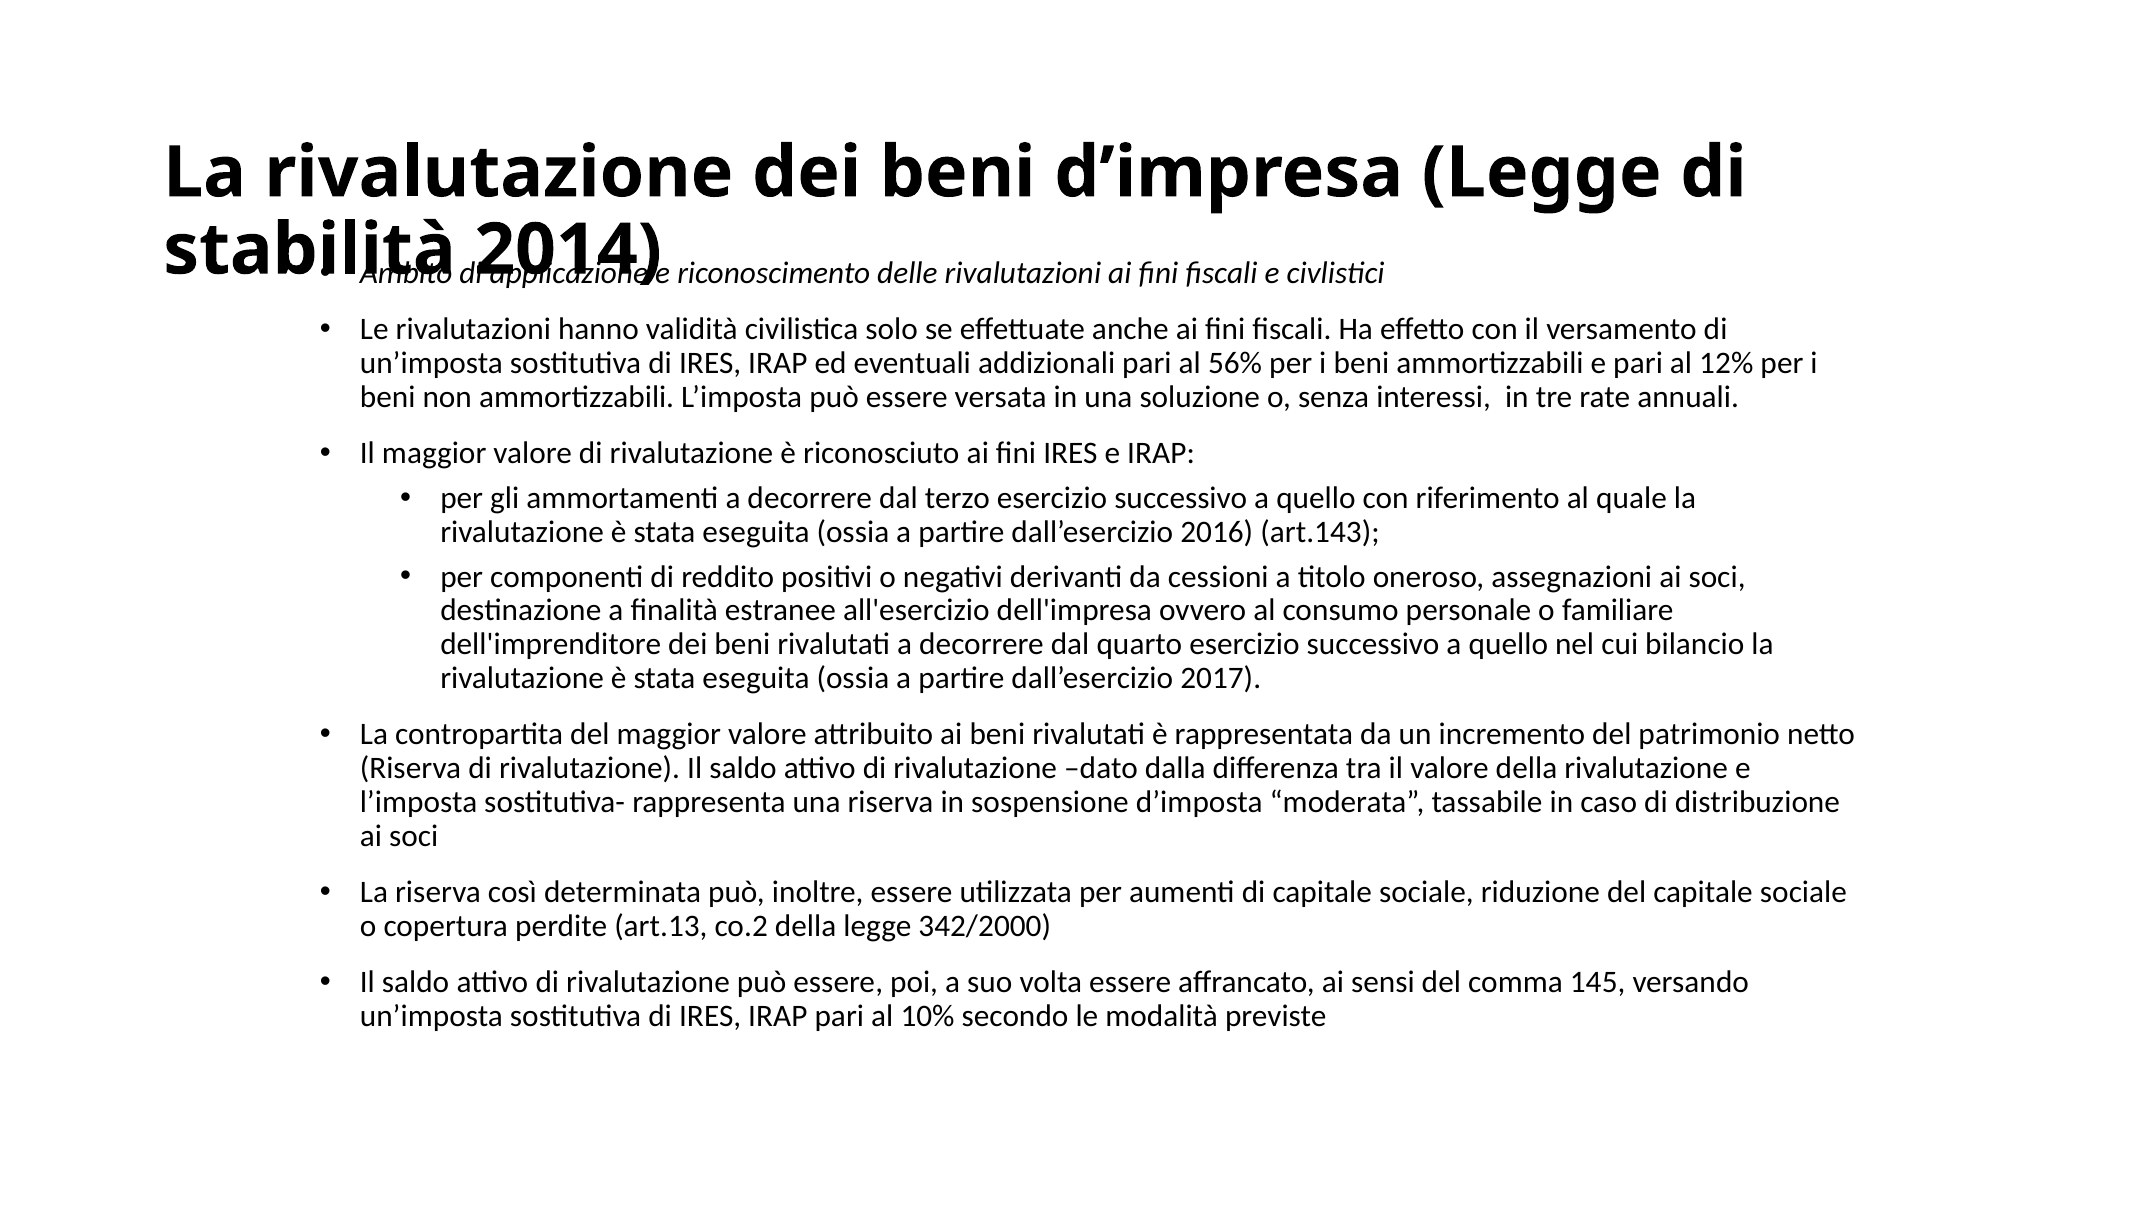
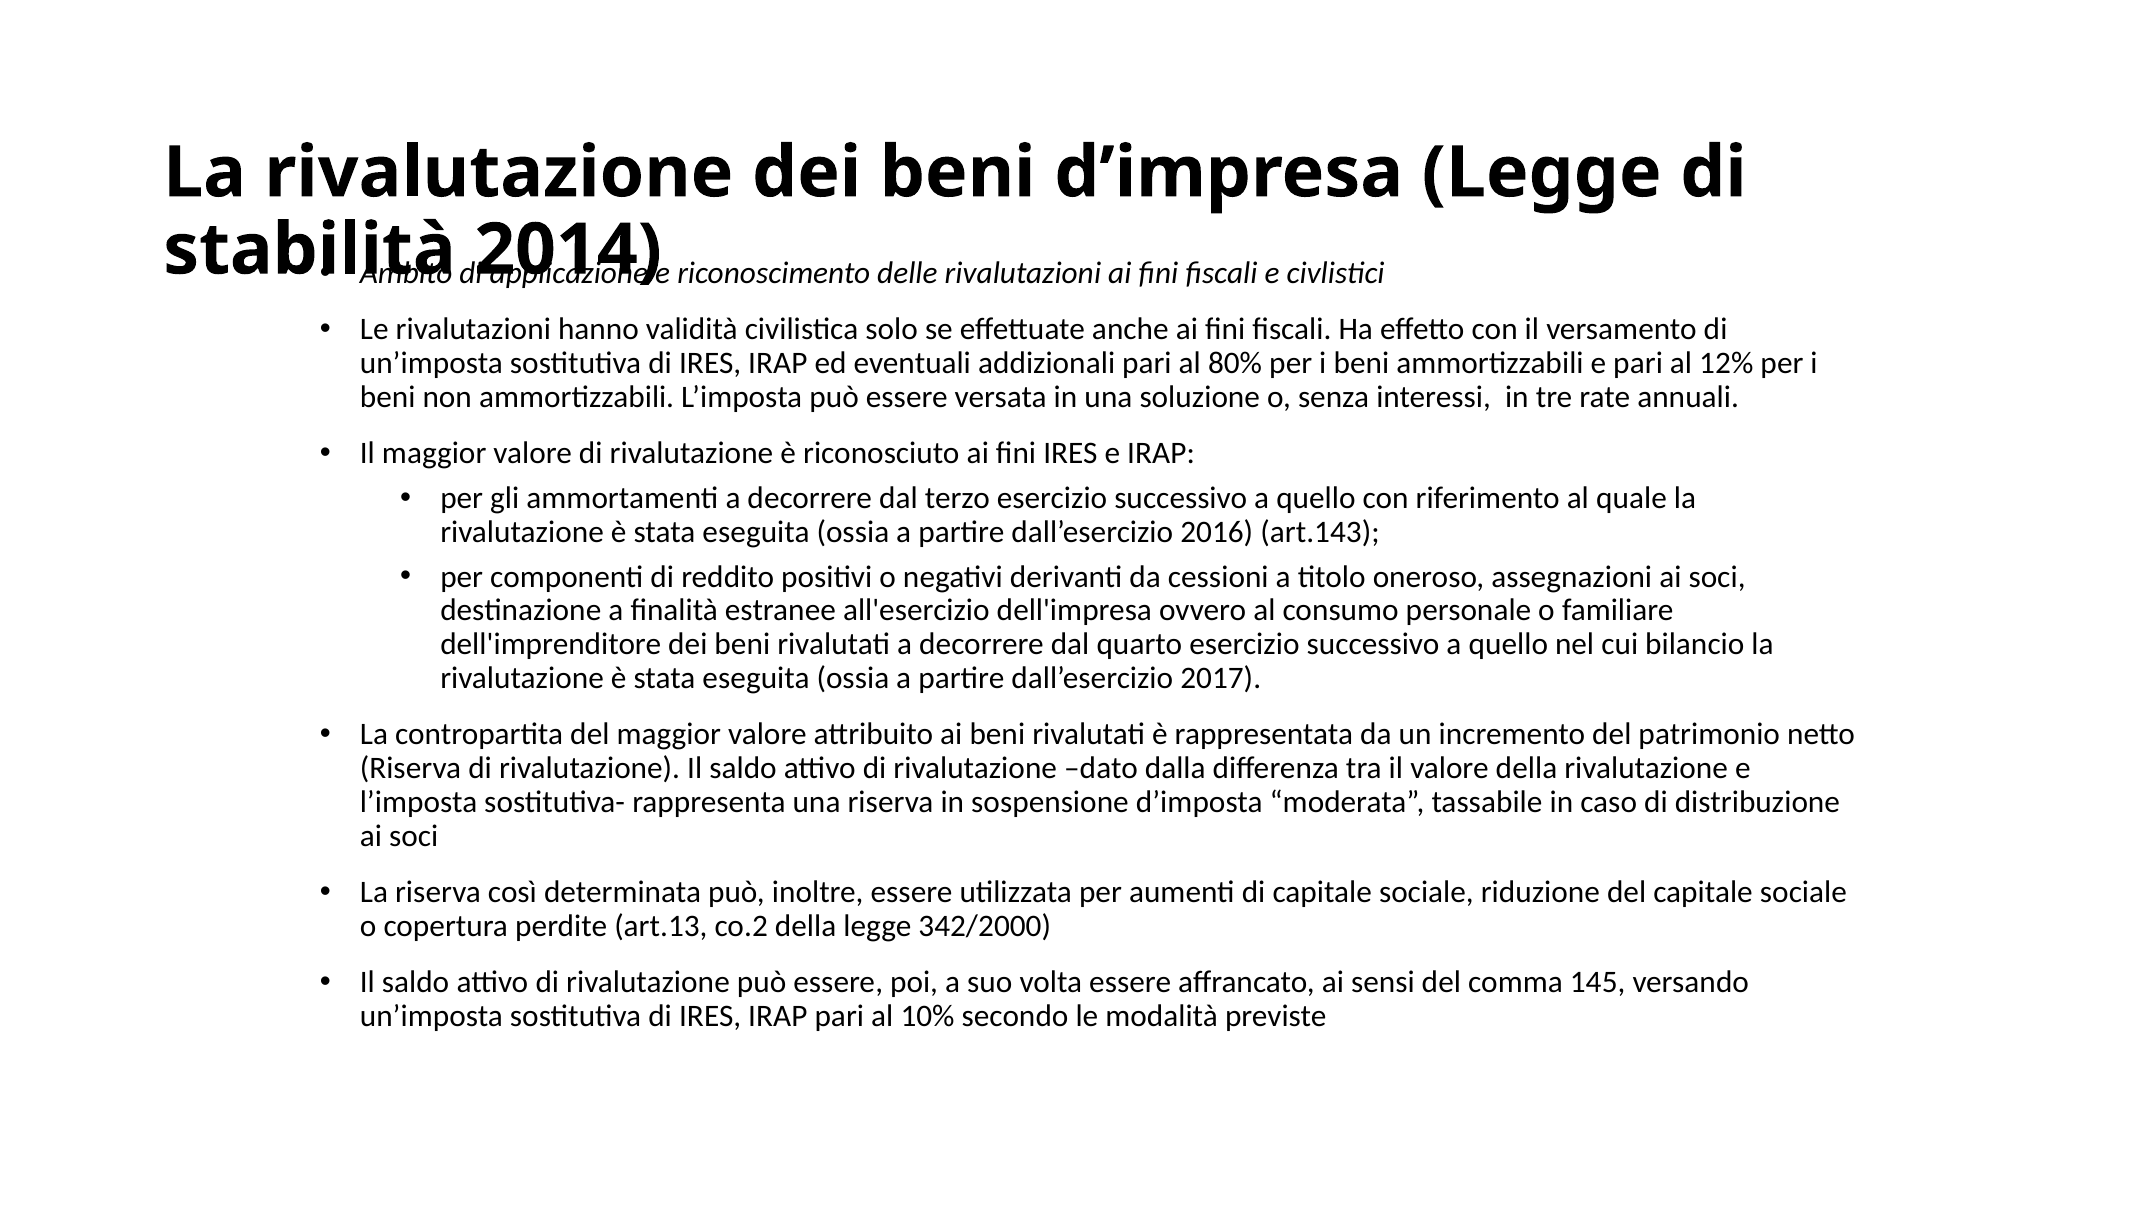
56%: 56% -> 80%
